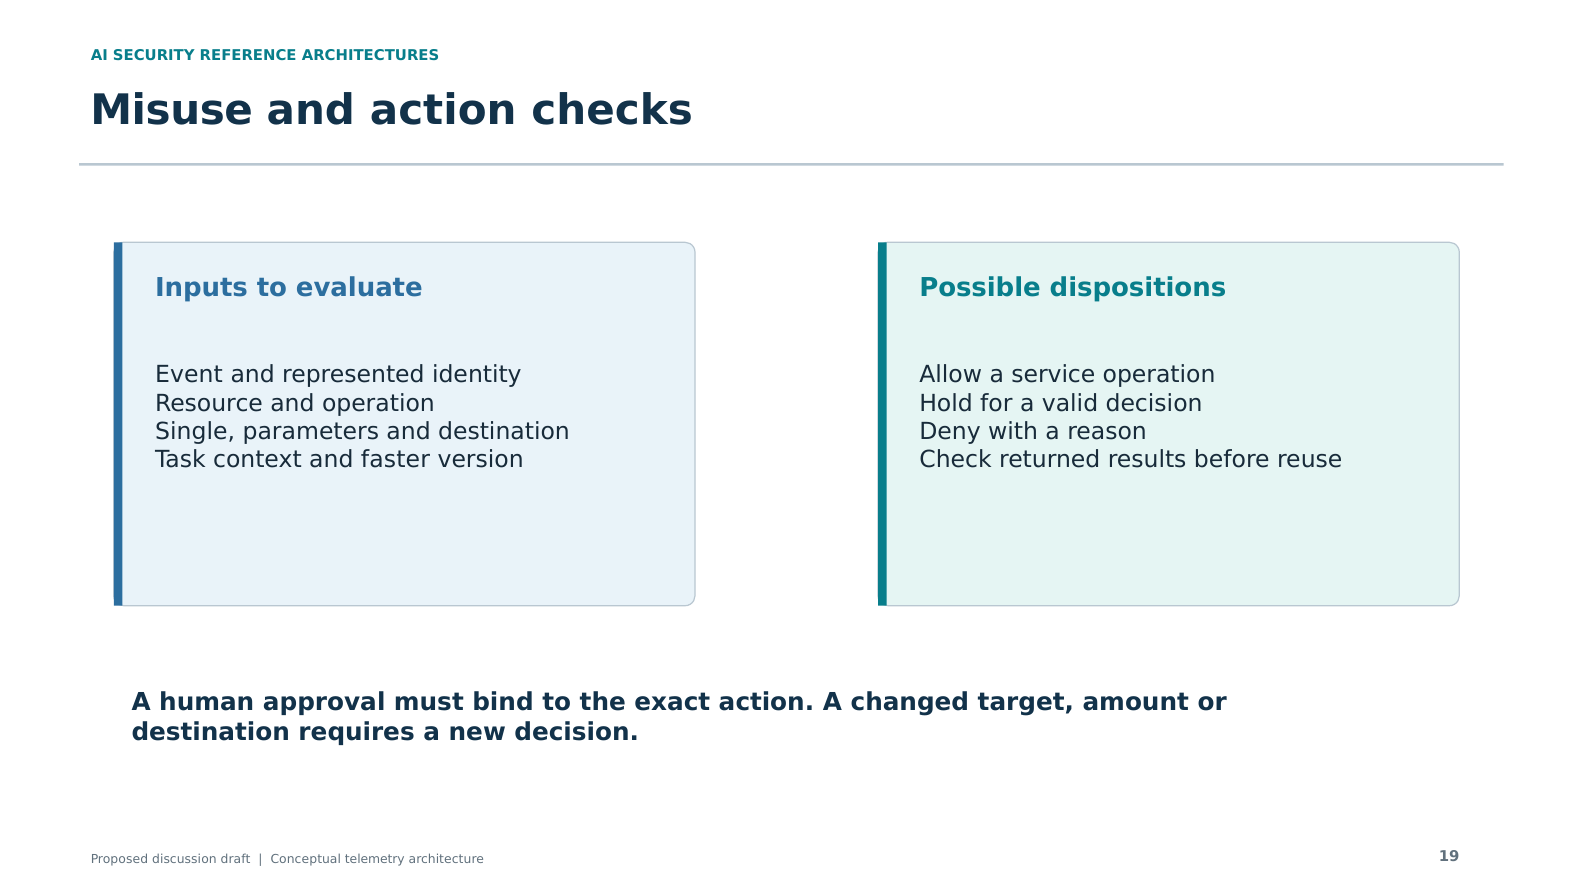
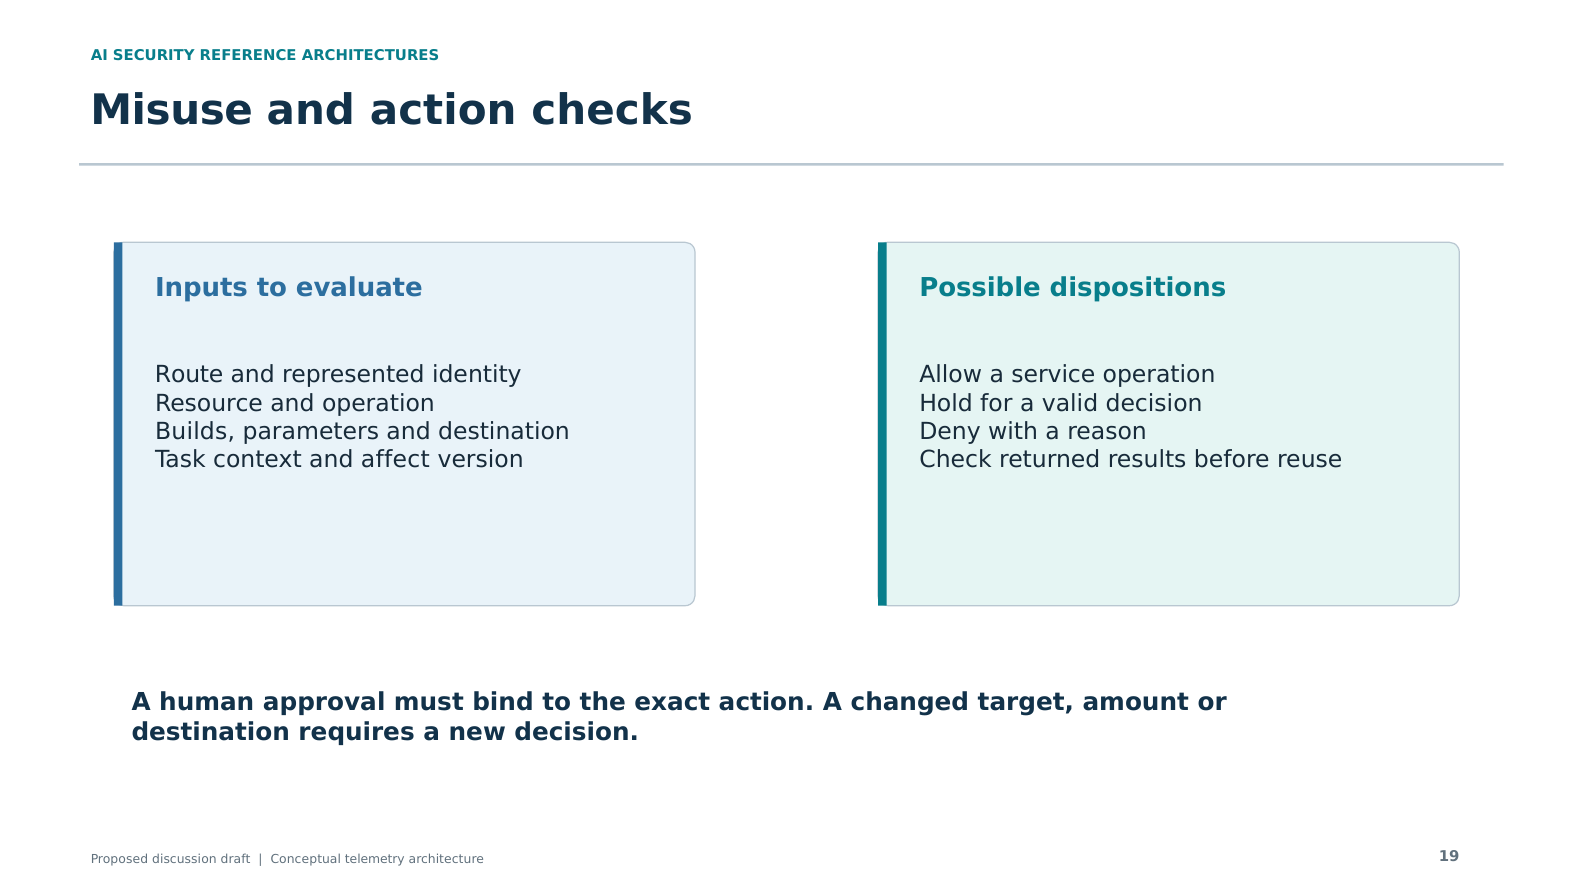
Event: Event -> Route
Single: Single -> Builds
faster: faster -> affect
